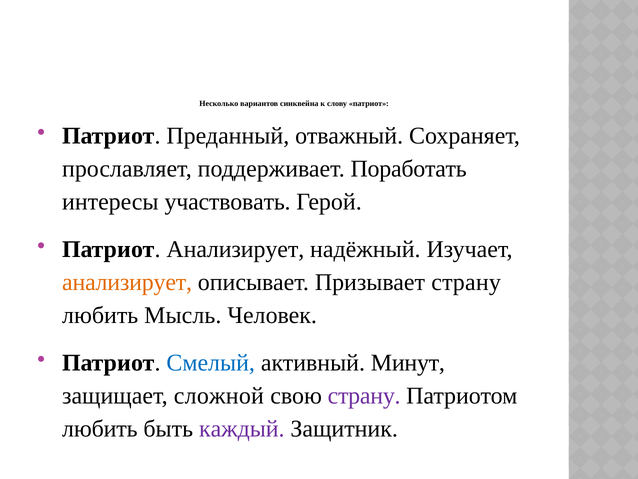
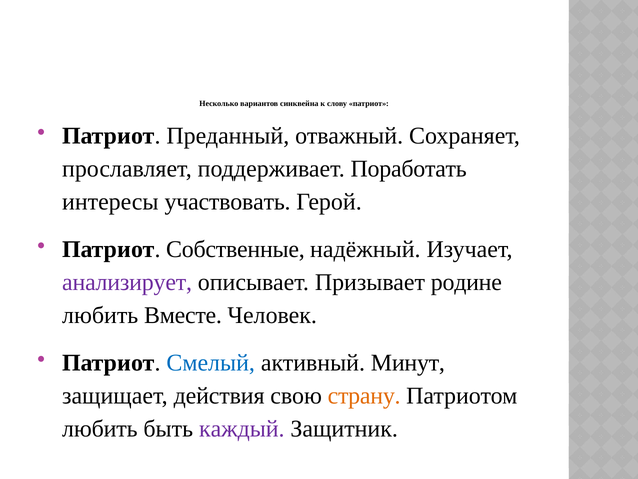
Патриот Анализирует: Анализирует -> Собственные
анализирует at (127, 282) colour: orange -> purple
Призывает страну: страну -> родине
Мысль: Мысль -> Вместе
сложной: сложной -> действия
страну at (364, 395) colour: purple -> orange
